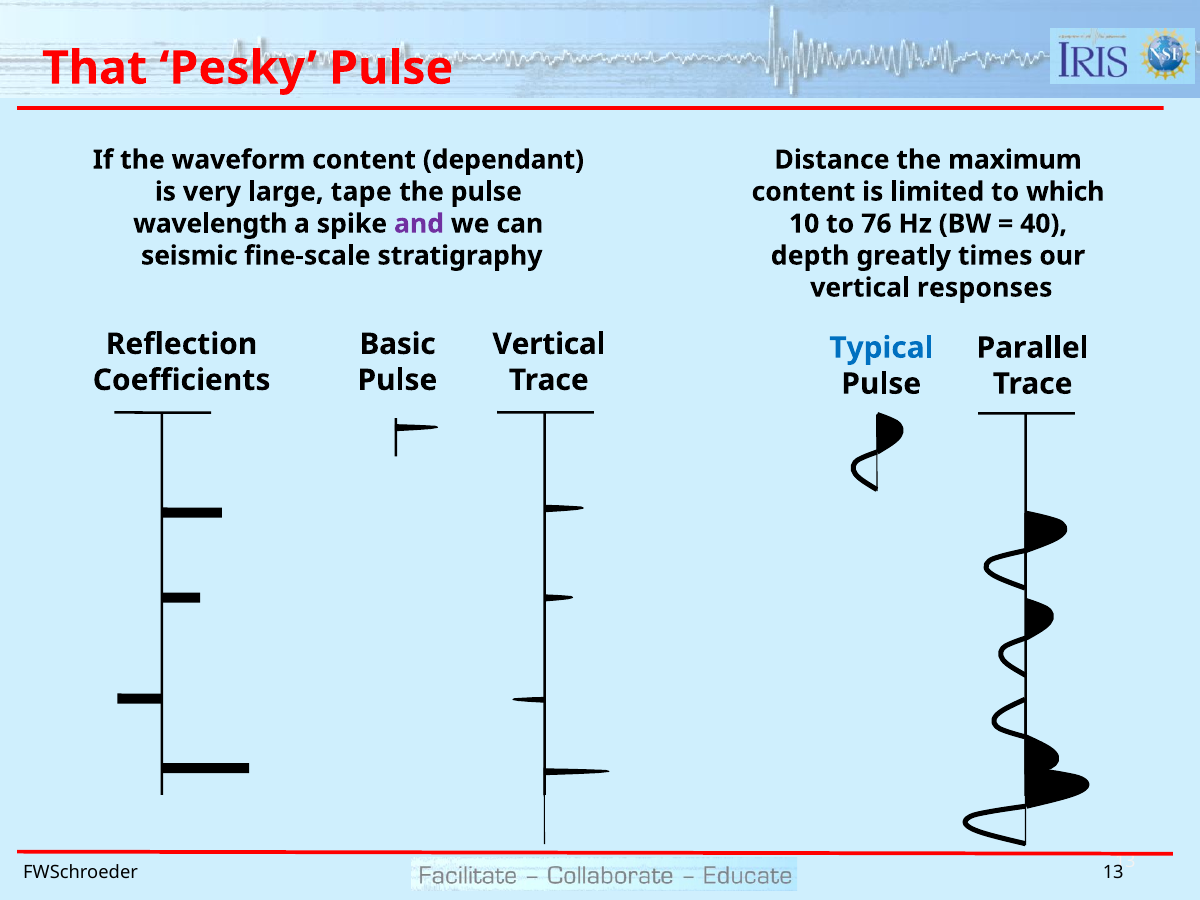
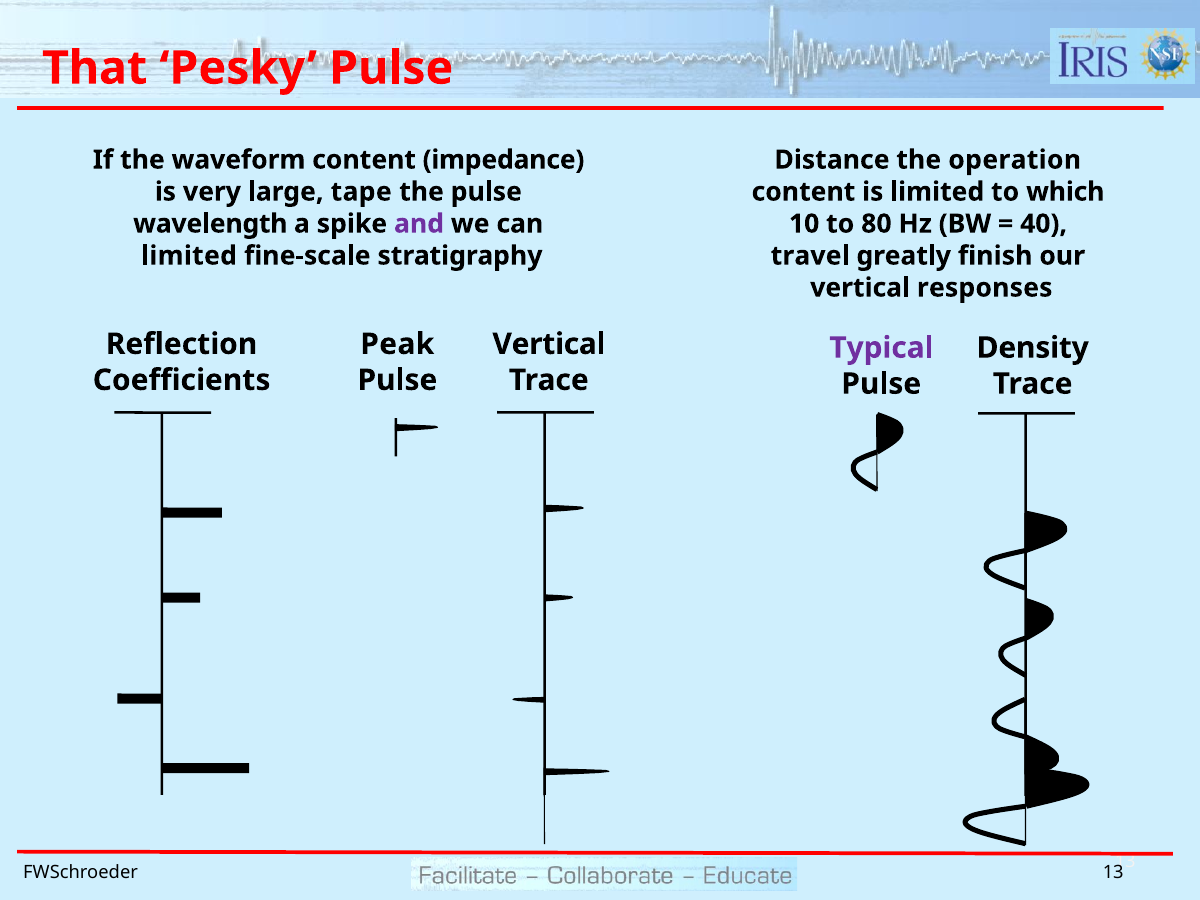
dependant: dependant -> impedance
maximum: maximum -> operation
76: 76 -> 80
seismic at (189, 256): seismic -> limited
depth: depth -> travel
times: times -> finish
Basic: Basic -> Peak
Typical colour: blue -> purple
Parallel: Parallel -> Density
